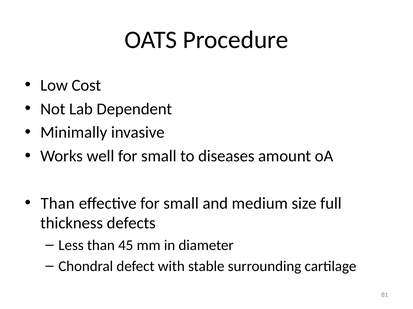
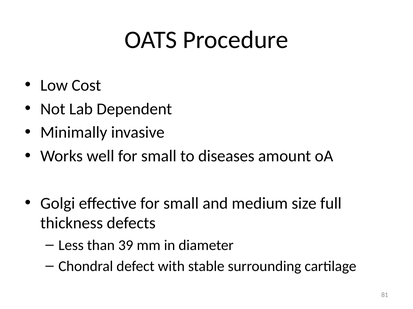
Than at (58, 204): Than -> Golgi
45: 45 -> 39
